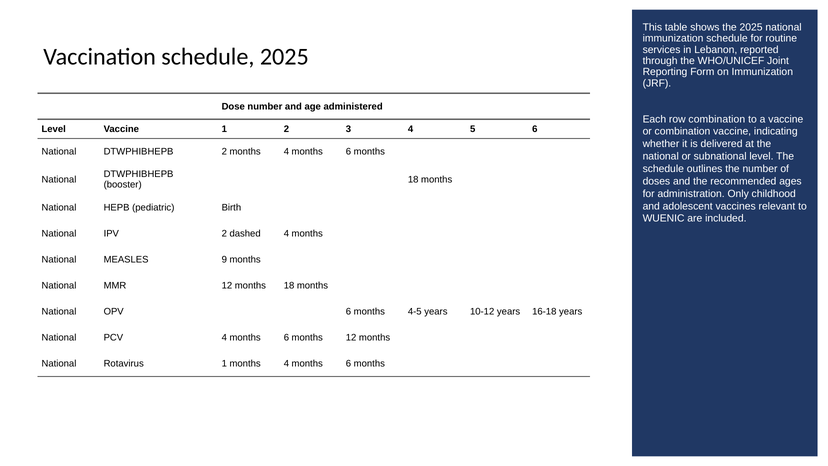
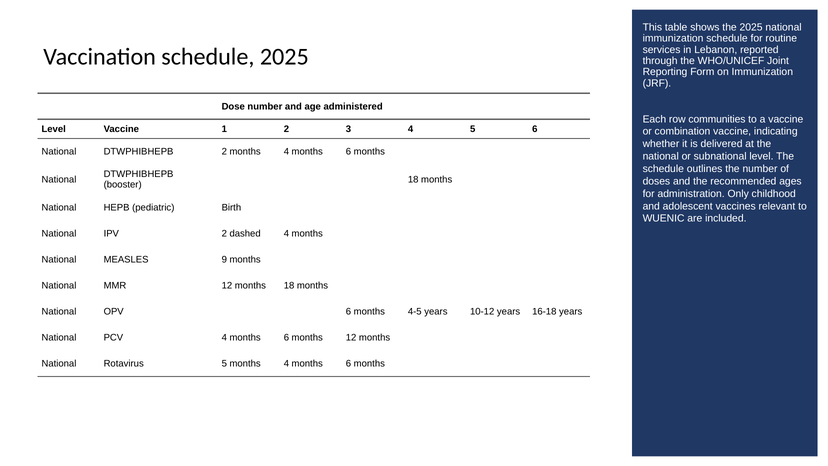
row combination: combination -> communities
Rotavirus 1: 1 -> 5
